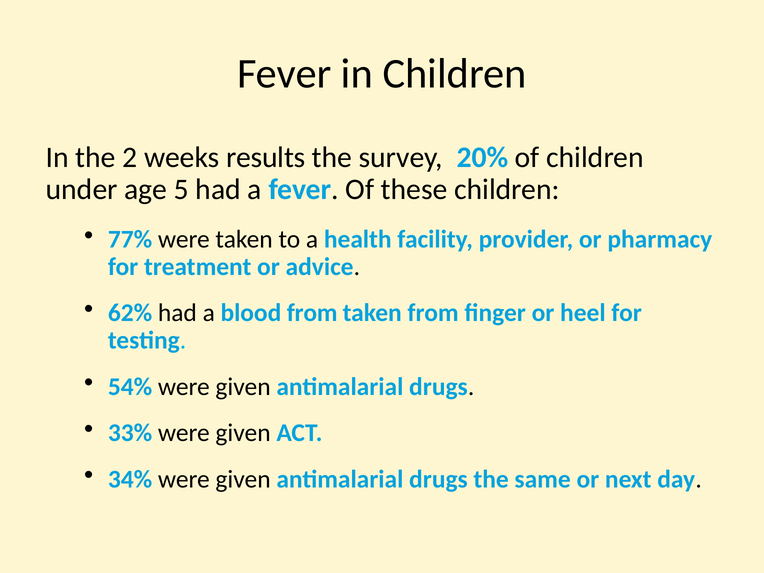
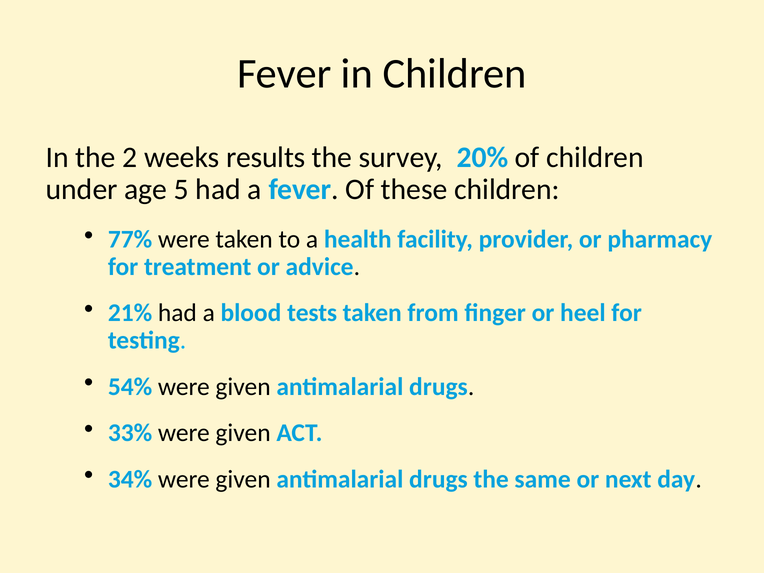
62%: 62% -> 21%
blood from: from -> tests
